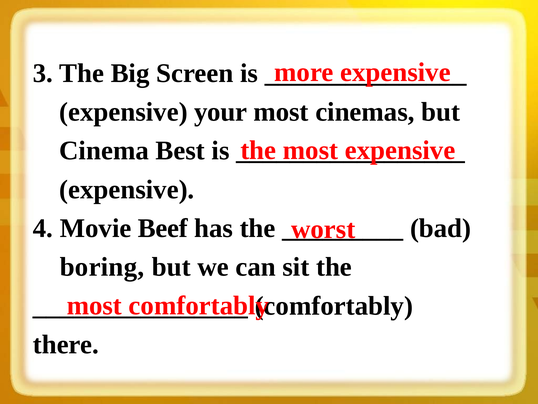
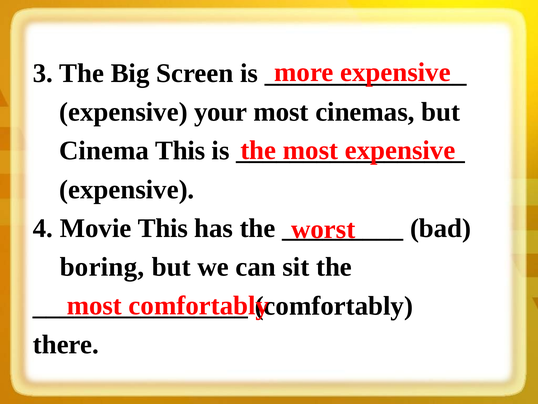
Cinema Best: Best -> This
Movie Beef: Beef -> This
